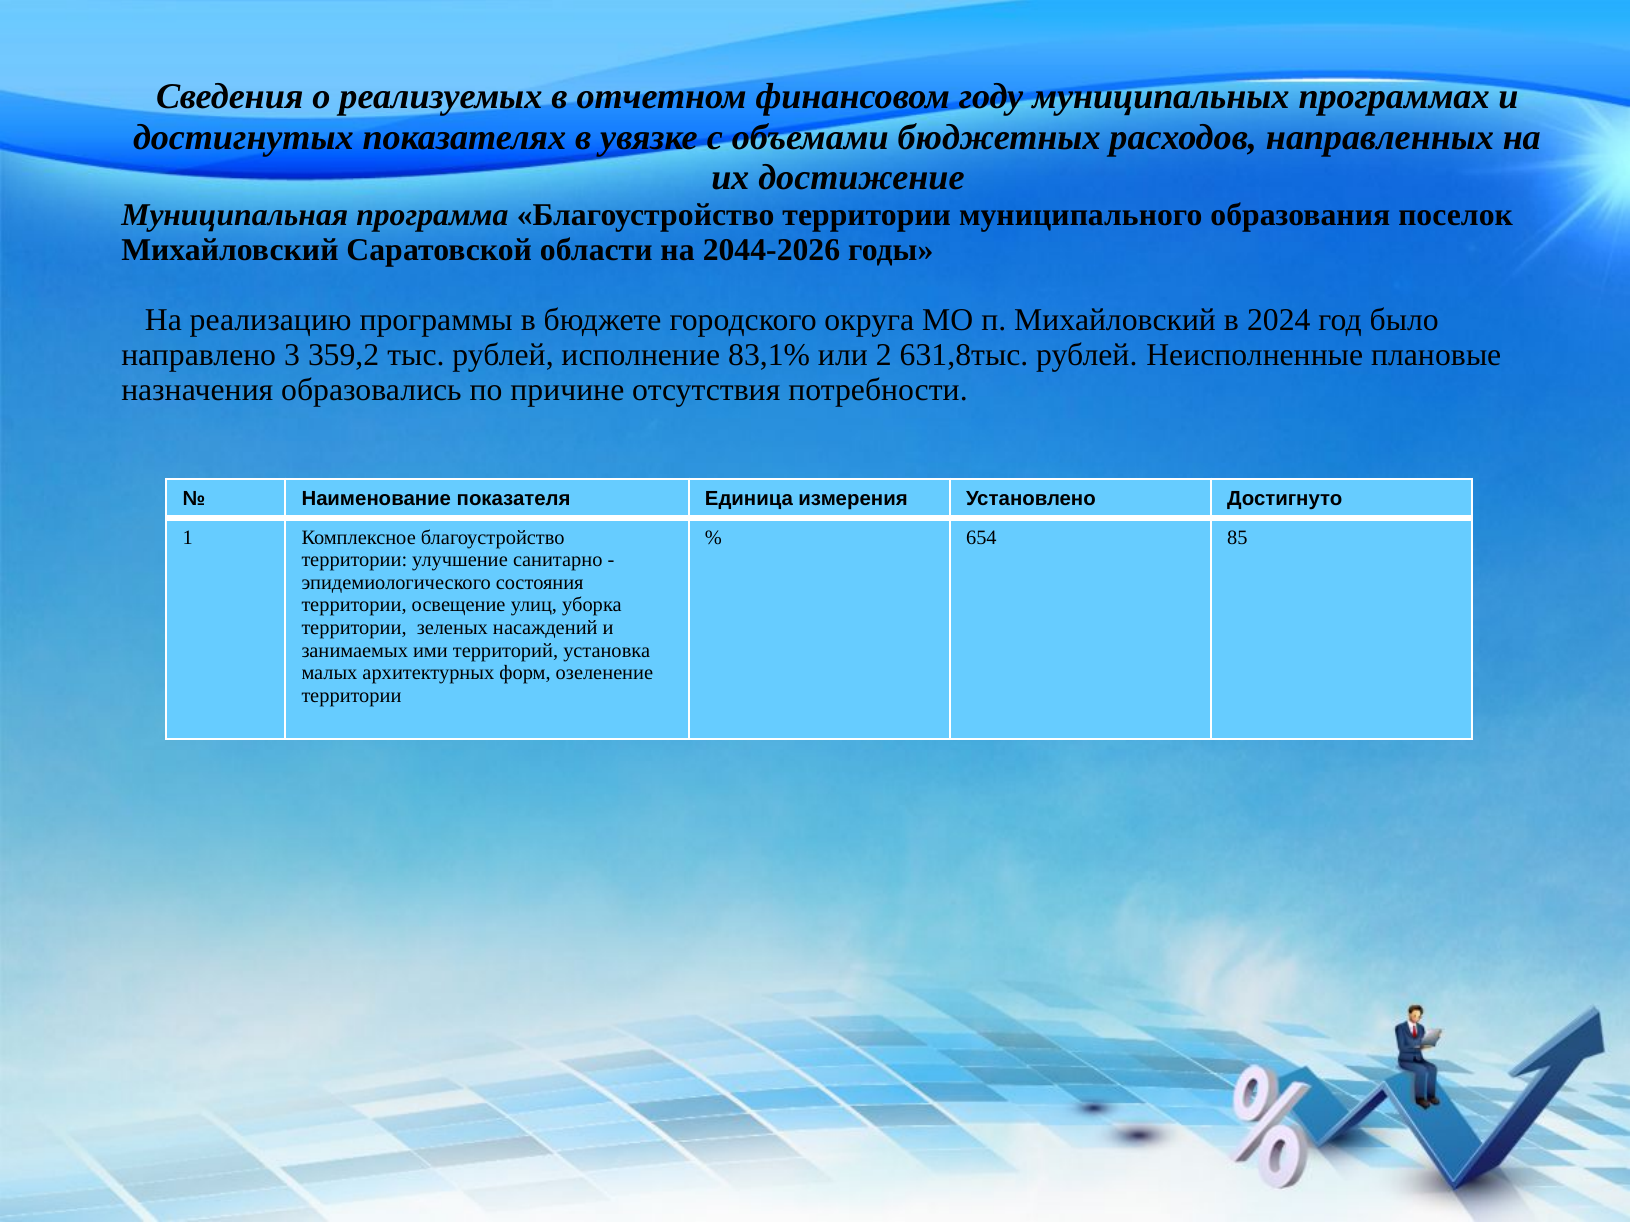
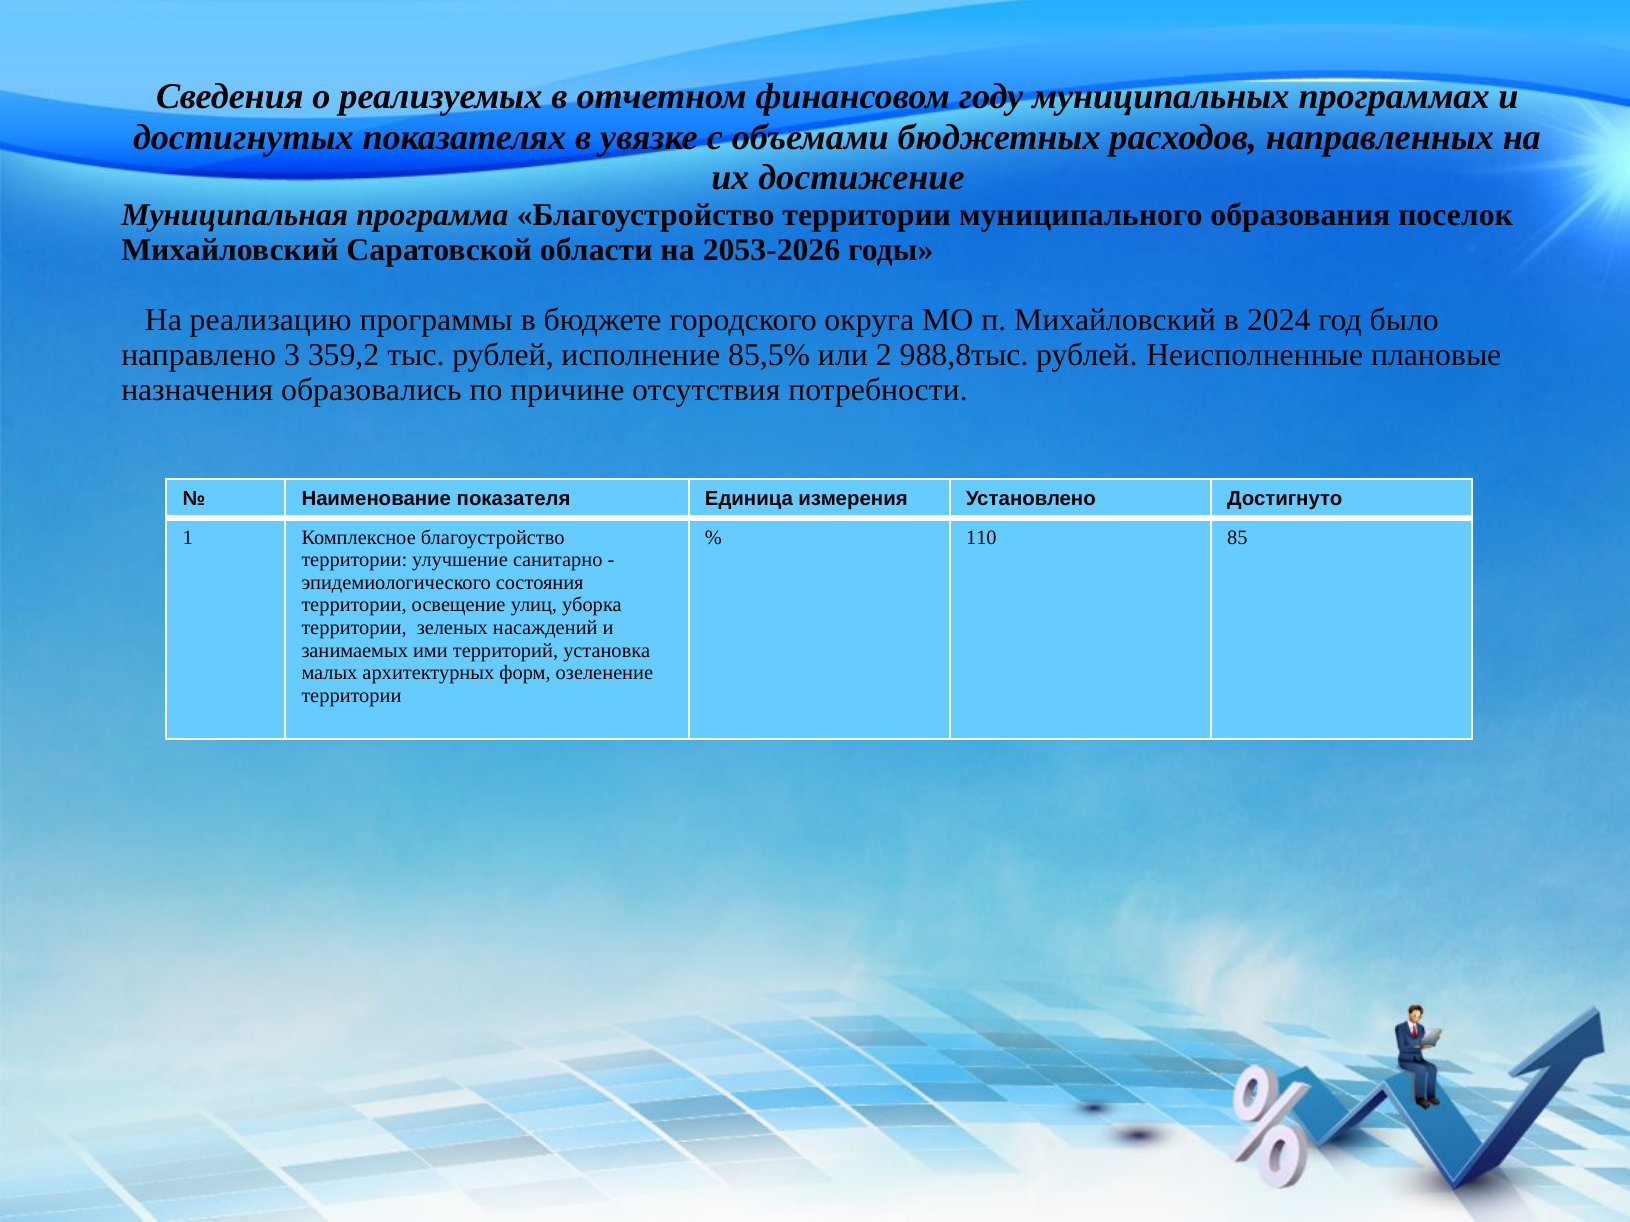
2044-2026: 2044-2026 -> 2053-2026
83,1%: 83,1% -> 85,5%
631,8тыс: 631,8тыс -> 988,8тыс
654: 654 -> 110
